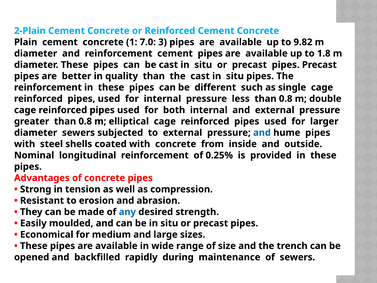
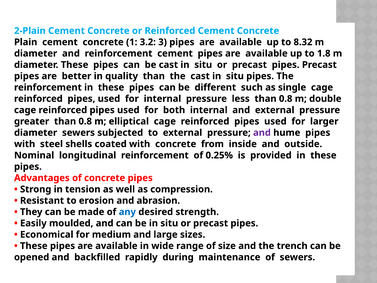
7.0: 7.0 -> 3.2
9.82: 9.82 -> 8.32
and at (262, 133) colour: blue -> purple
